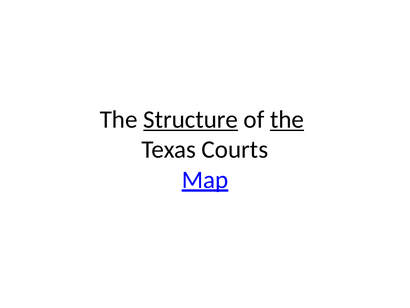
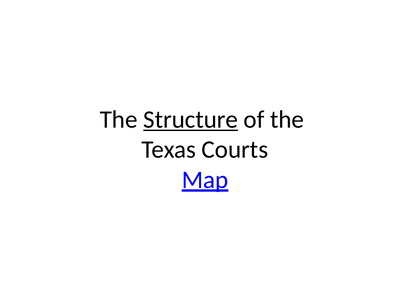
the at (287, 119) underline: present -> none
